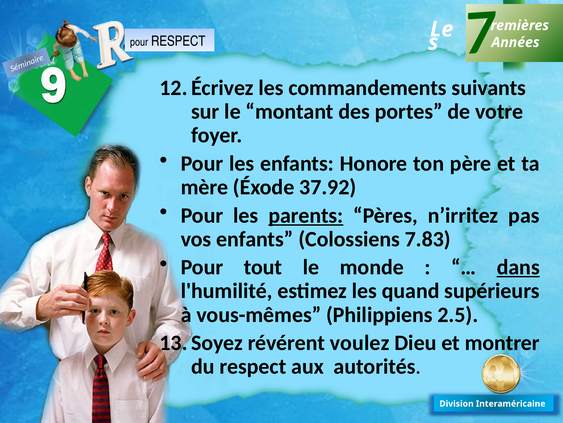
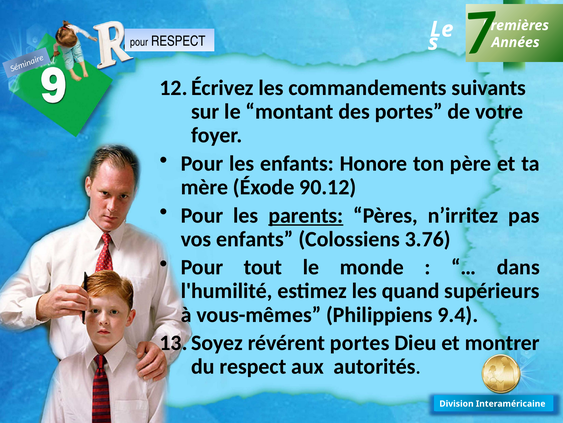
37.92: 37.92 -> 90.12
7.83: 7.83 -> 3.76
dans underline: present -> none
2.5: 2.5 -> 9.4
révérent voulez: voulez -> portes
